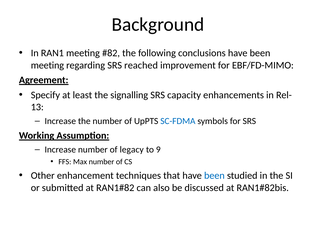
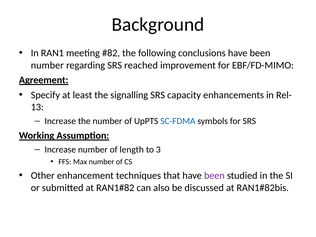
meeting at (47, 65): meeting -> number
legacy: legacy -> length
9: 9 -> 3
been at (214, 176) colour: blue -> purple
